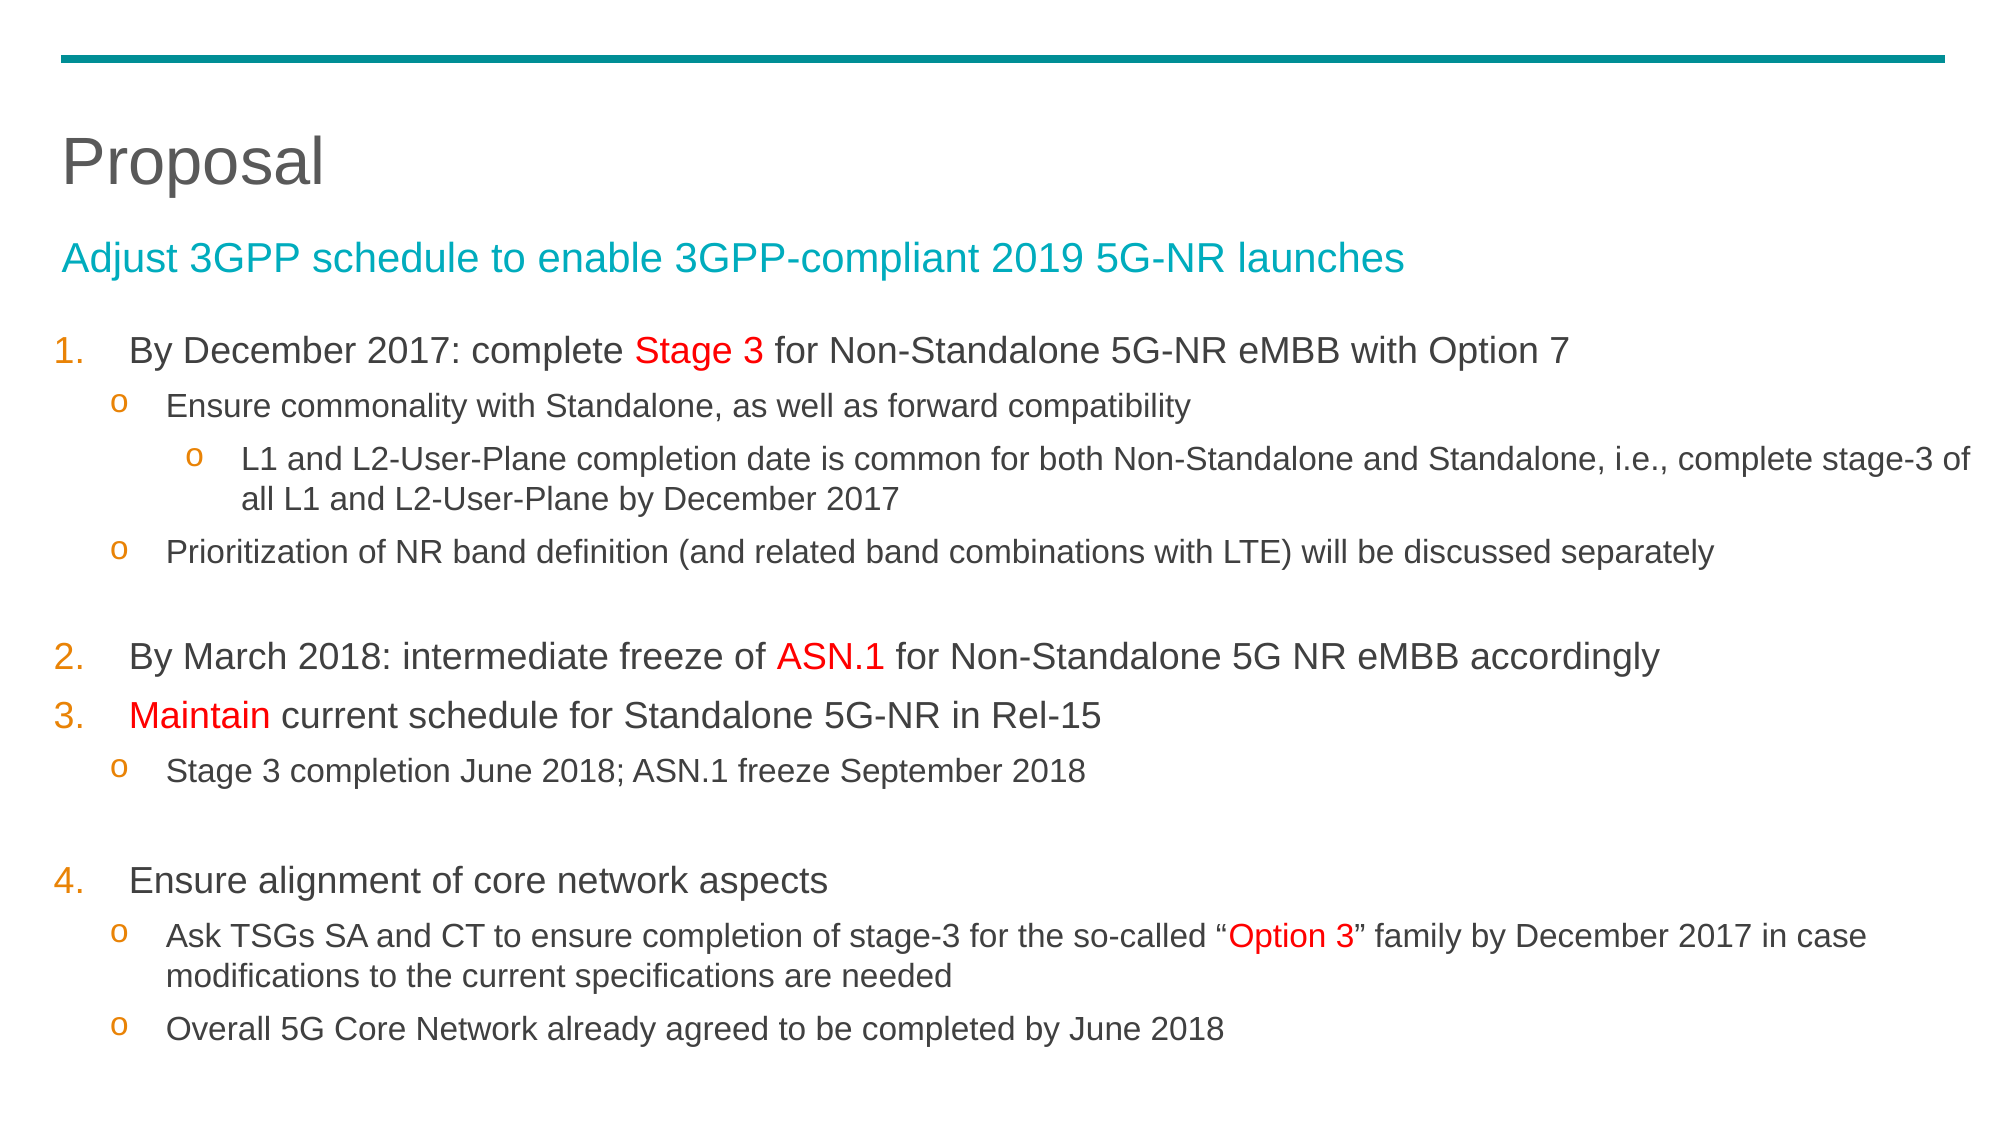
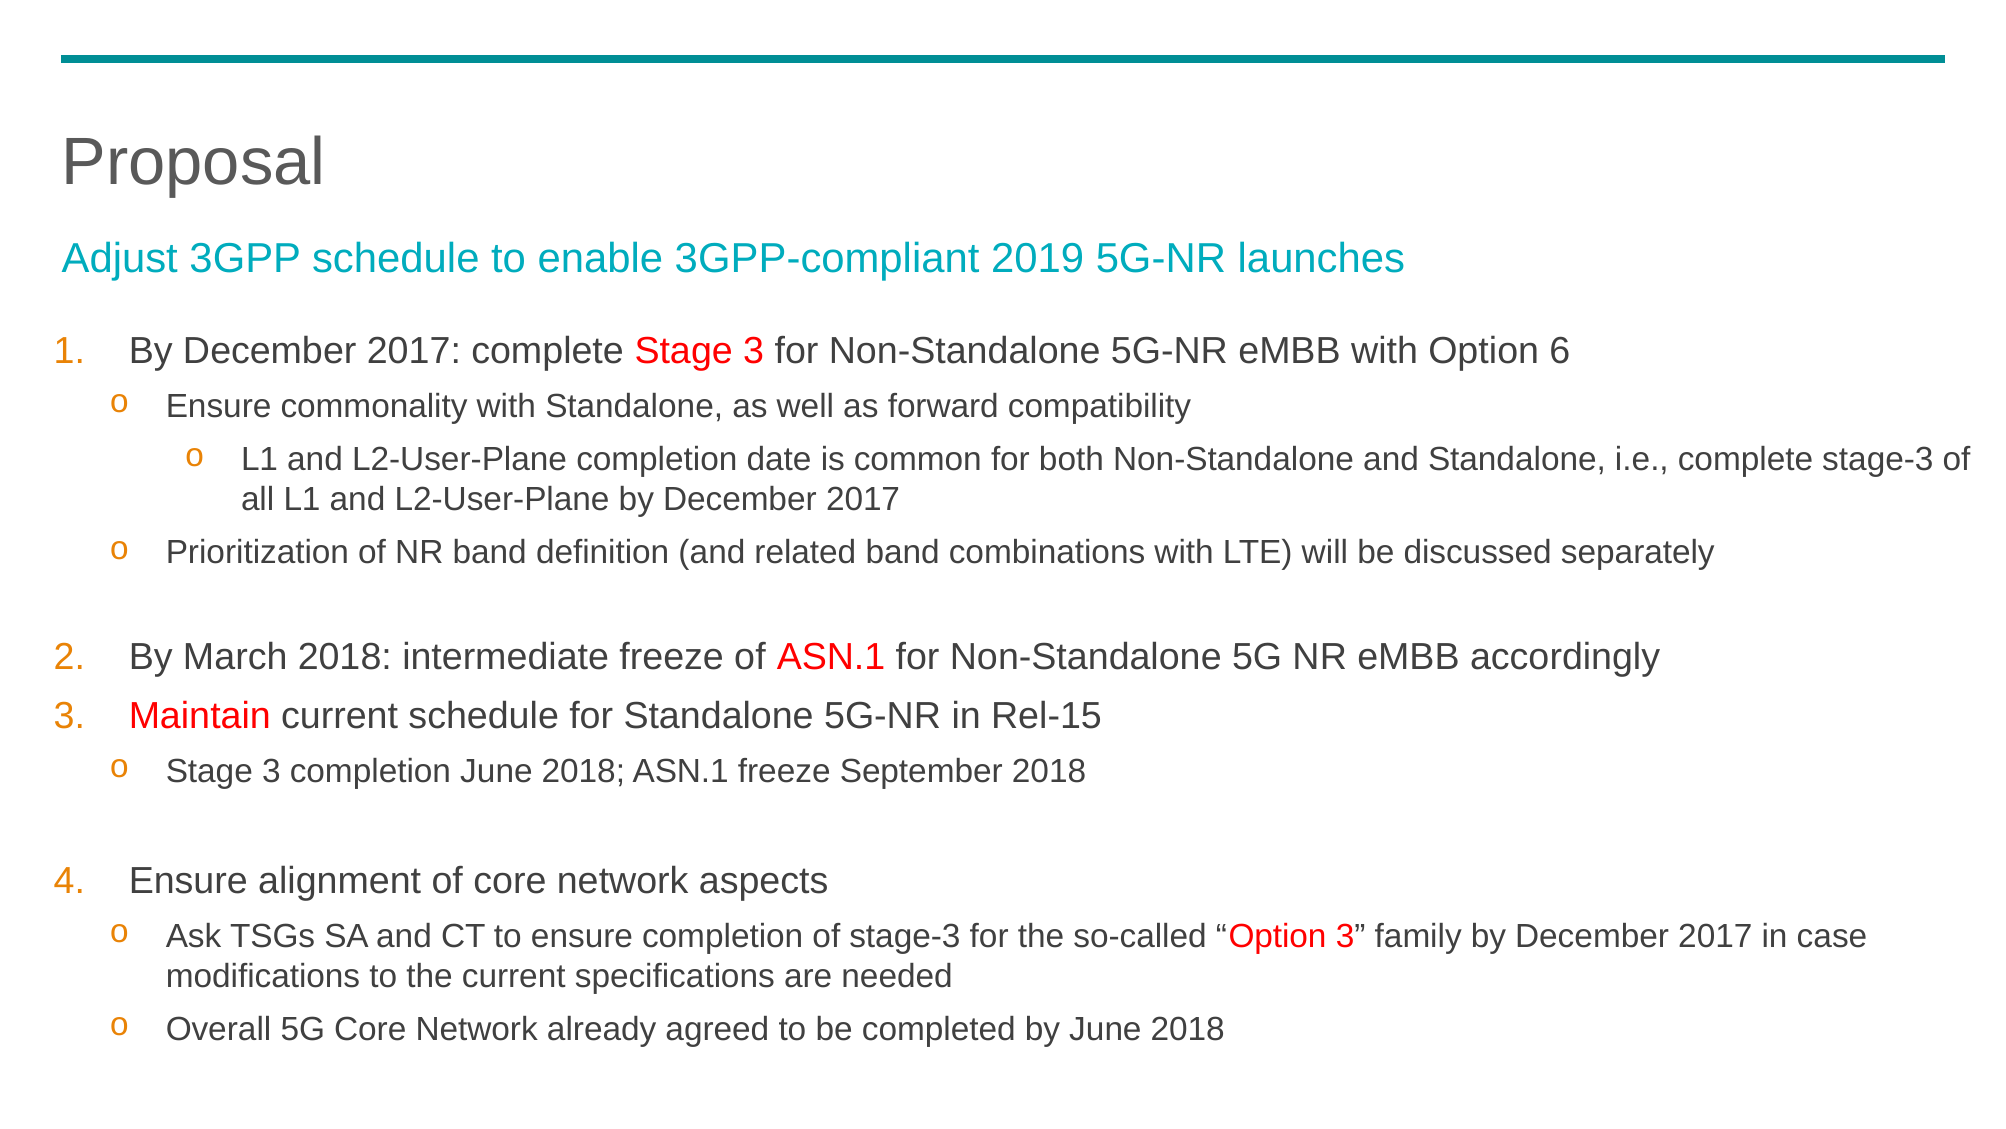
7: 7 -> 6
